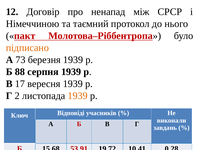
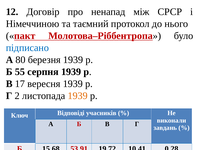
підписано colour: orange -> blue
73: 73 -> 80
88: 88 -> 55
